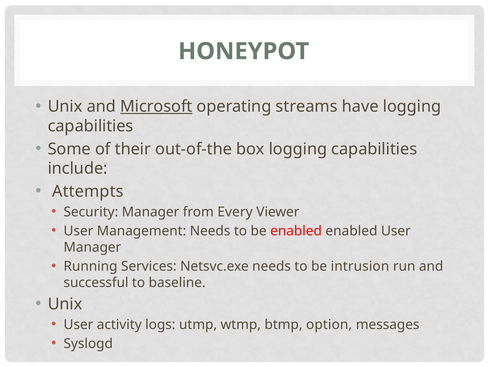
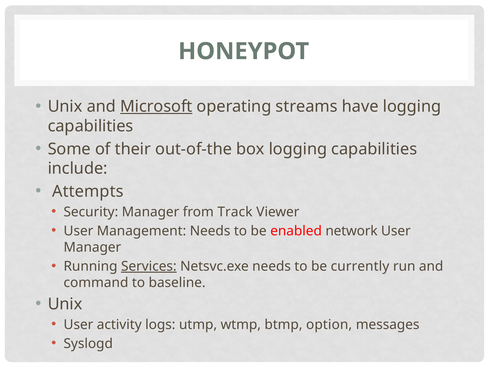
Every: Every -> Track
enabled enabled: enabled -> network
Services underline: none -> present
intrusion: intrusion -> currently
successful: successful -> command
